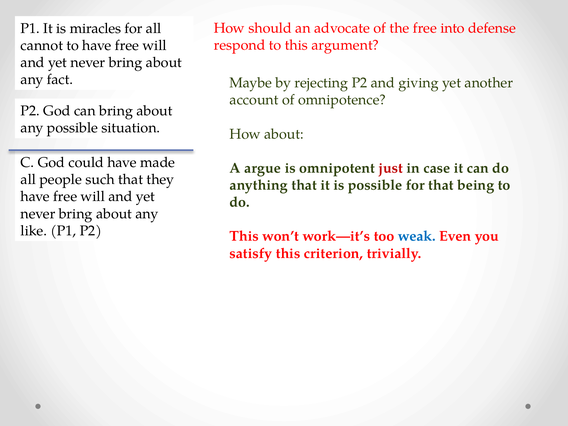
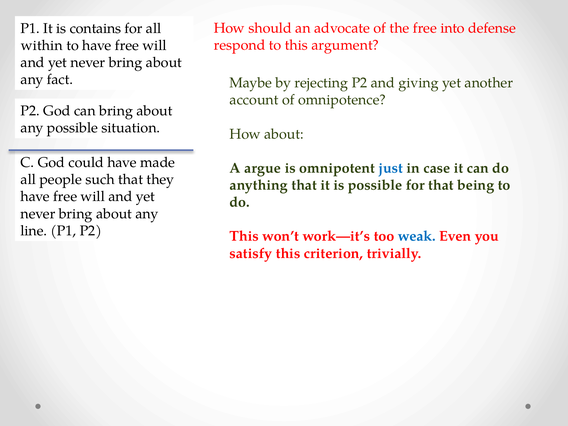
miracles: miracles -> contains
cannot: cannot -> within
just colour: red -> blue
like: like -> line
